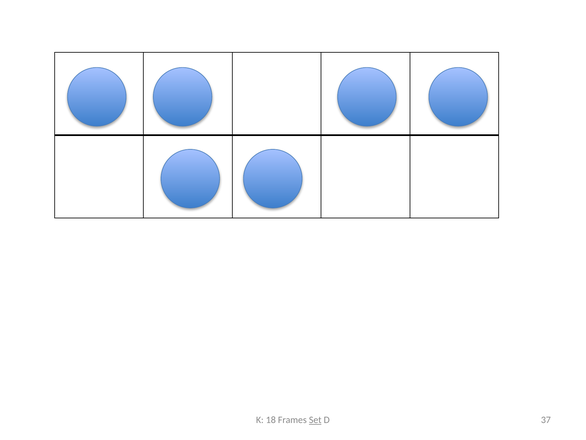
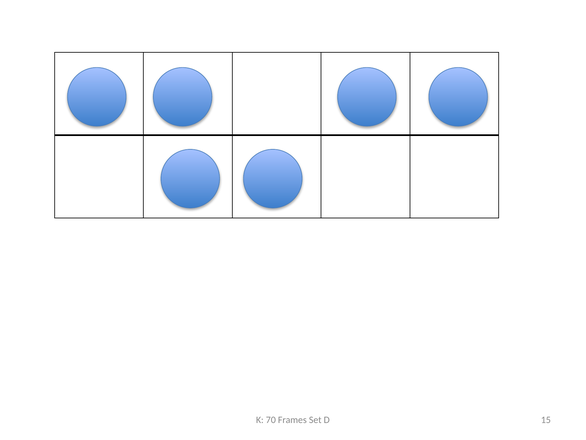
18: 18 -> 70
Set underline: present -> none
37: 37 -> 15
